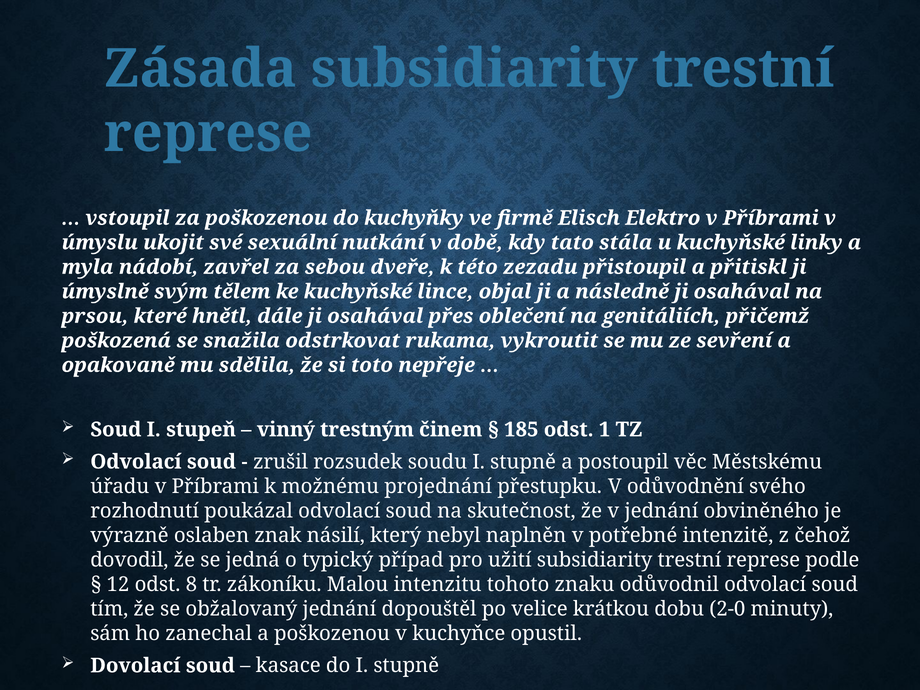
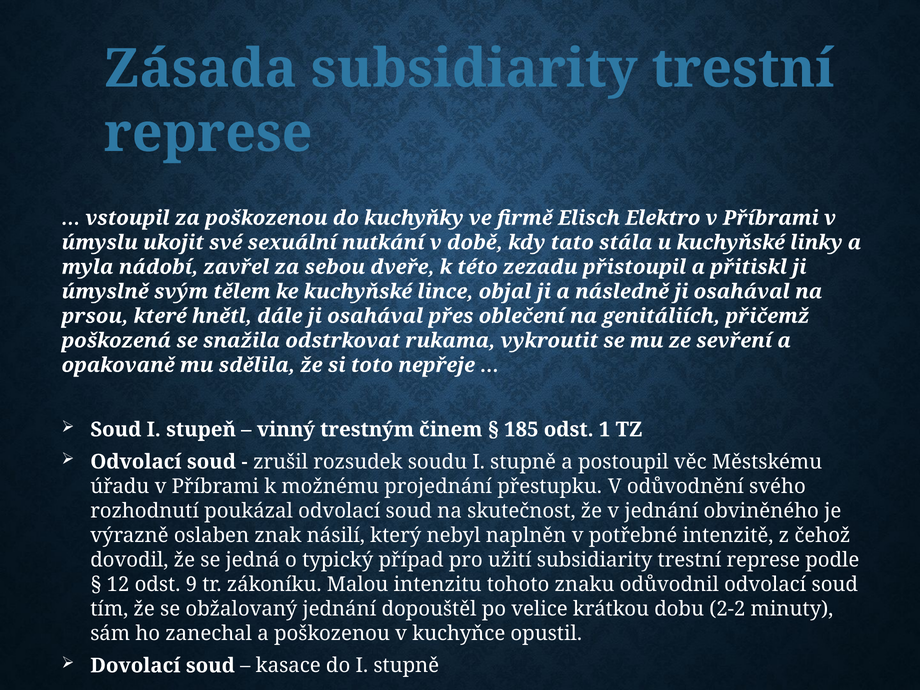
8: 8 -> 9
2-0: 2-0 -> 2-2
